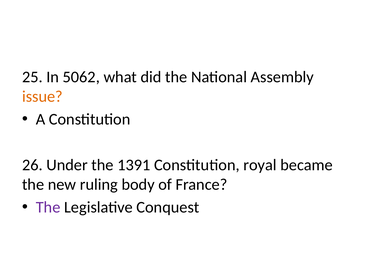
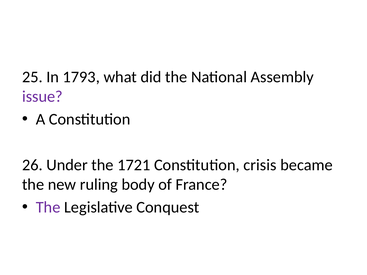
5062: 5062 -> 1793
issue colour: orange -> purple
1391: 1391 -> 1721
royal: royal -> crisis
